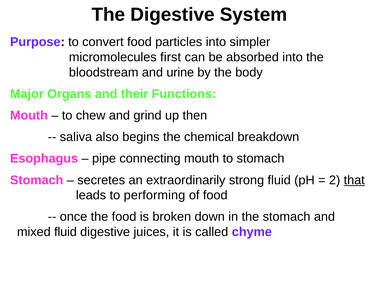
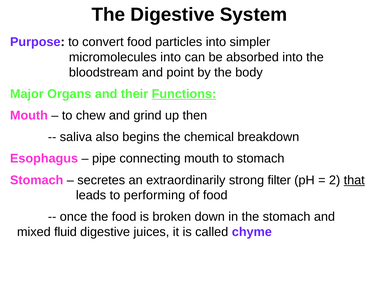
micromolecules first: first -> into
urine: urine -> point
Functions underline: none -> present
strong fluid: fluid -> filter
